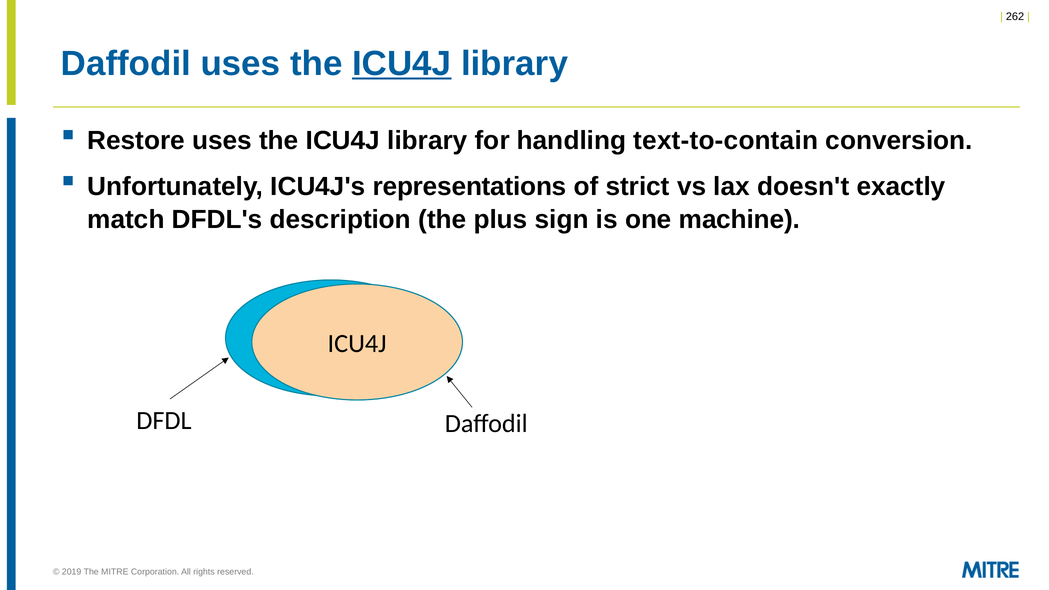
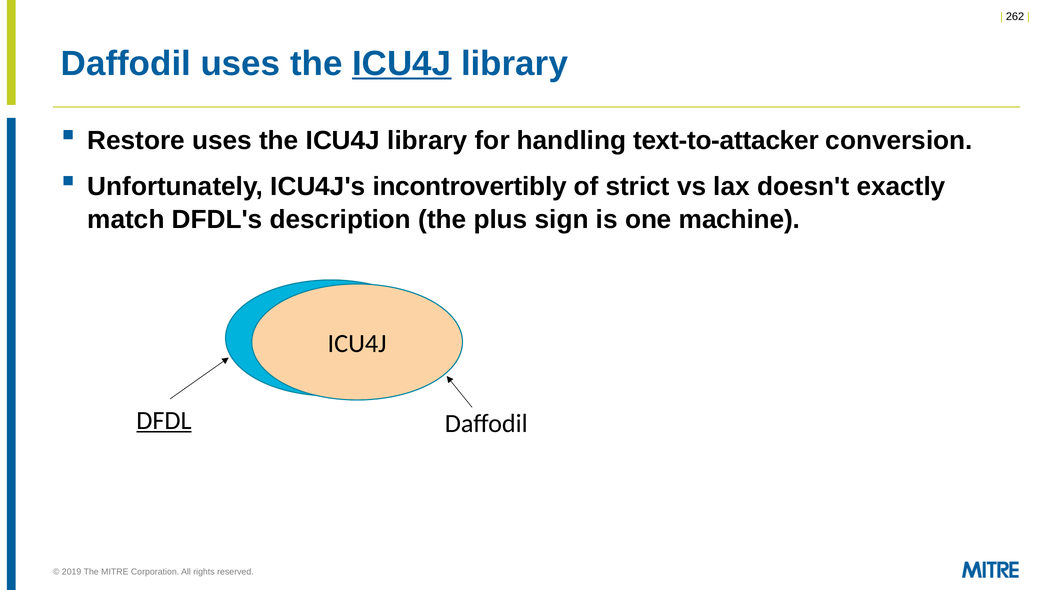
text-to-contain: text-to-contain -> text-to-attacker
representations: representations -> incontrovertibly
DFDL underline: none -> present
